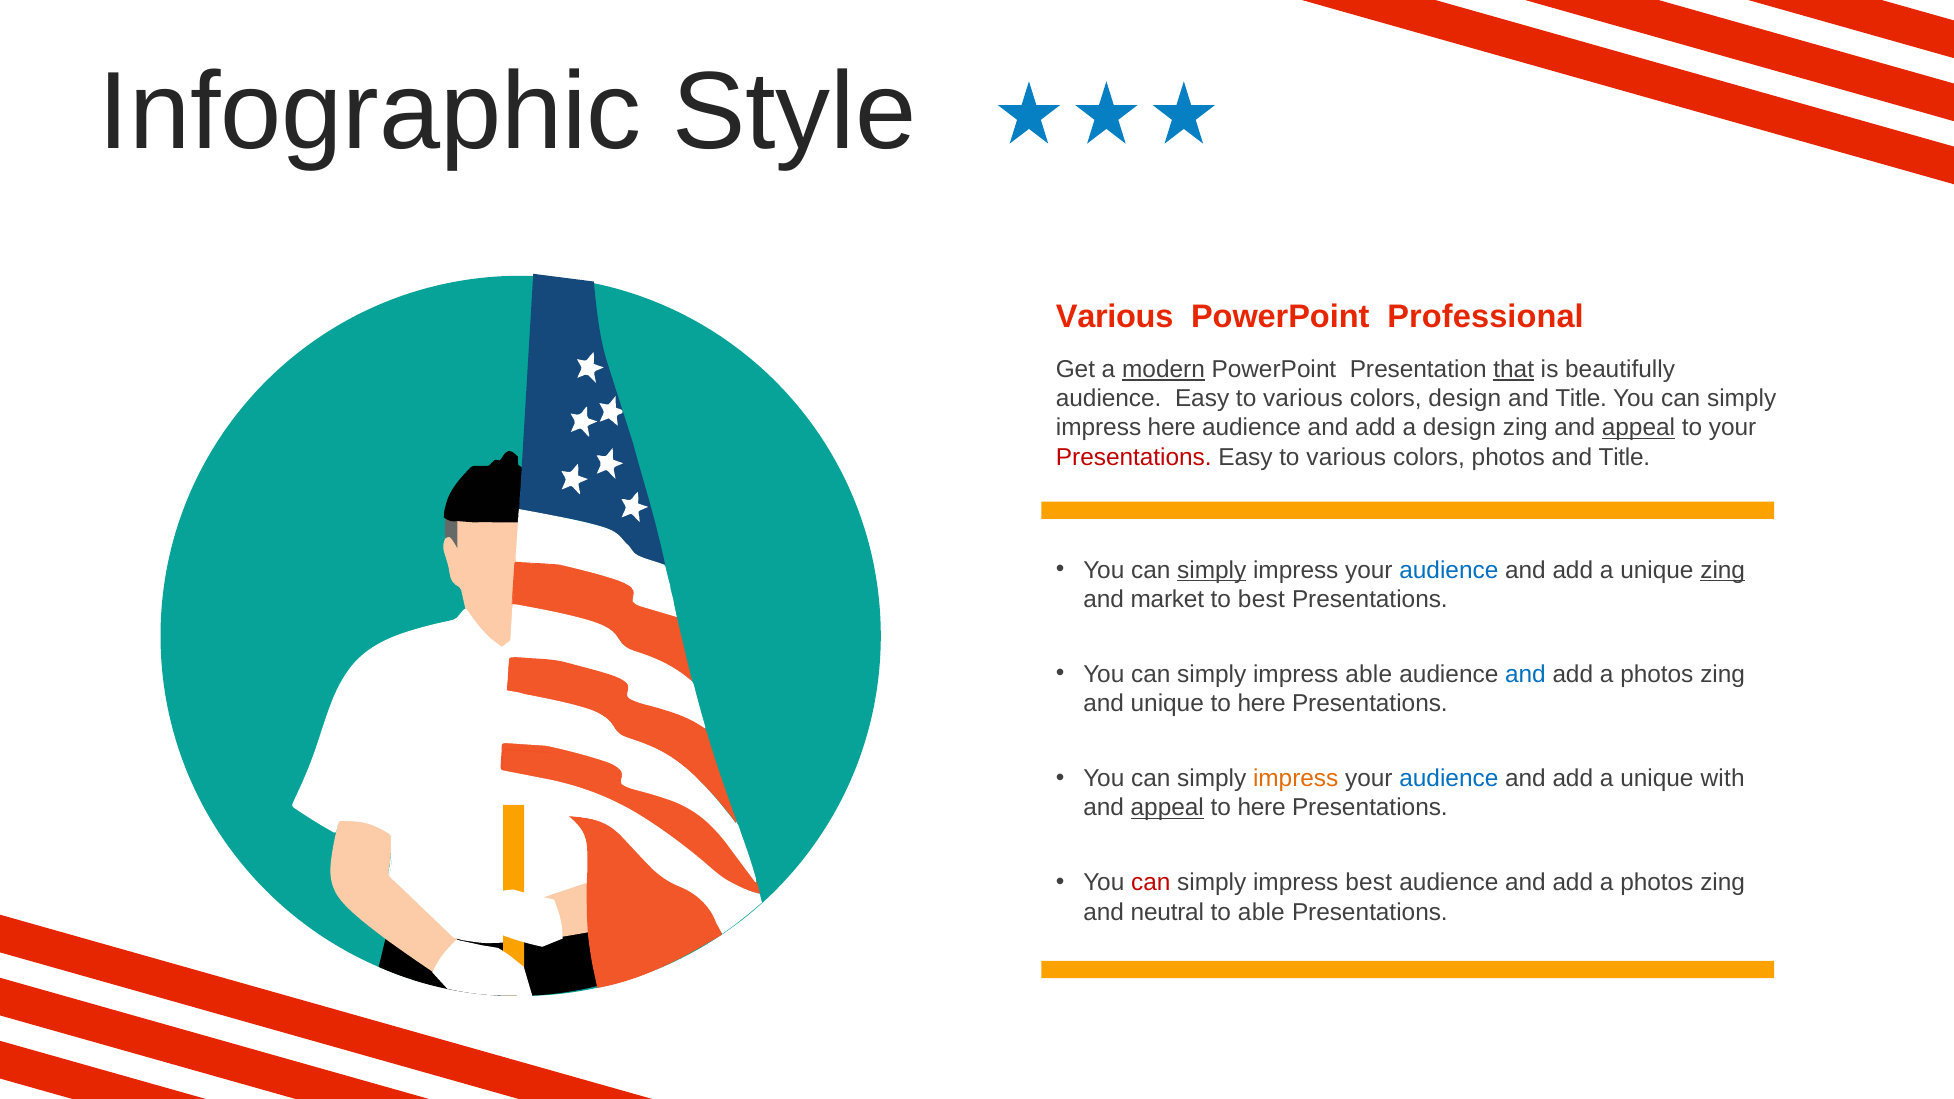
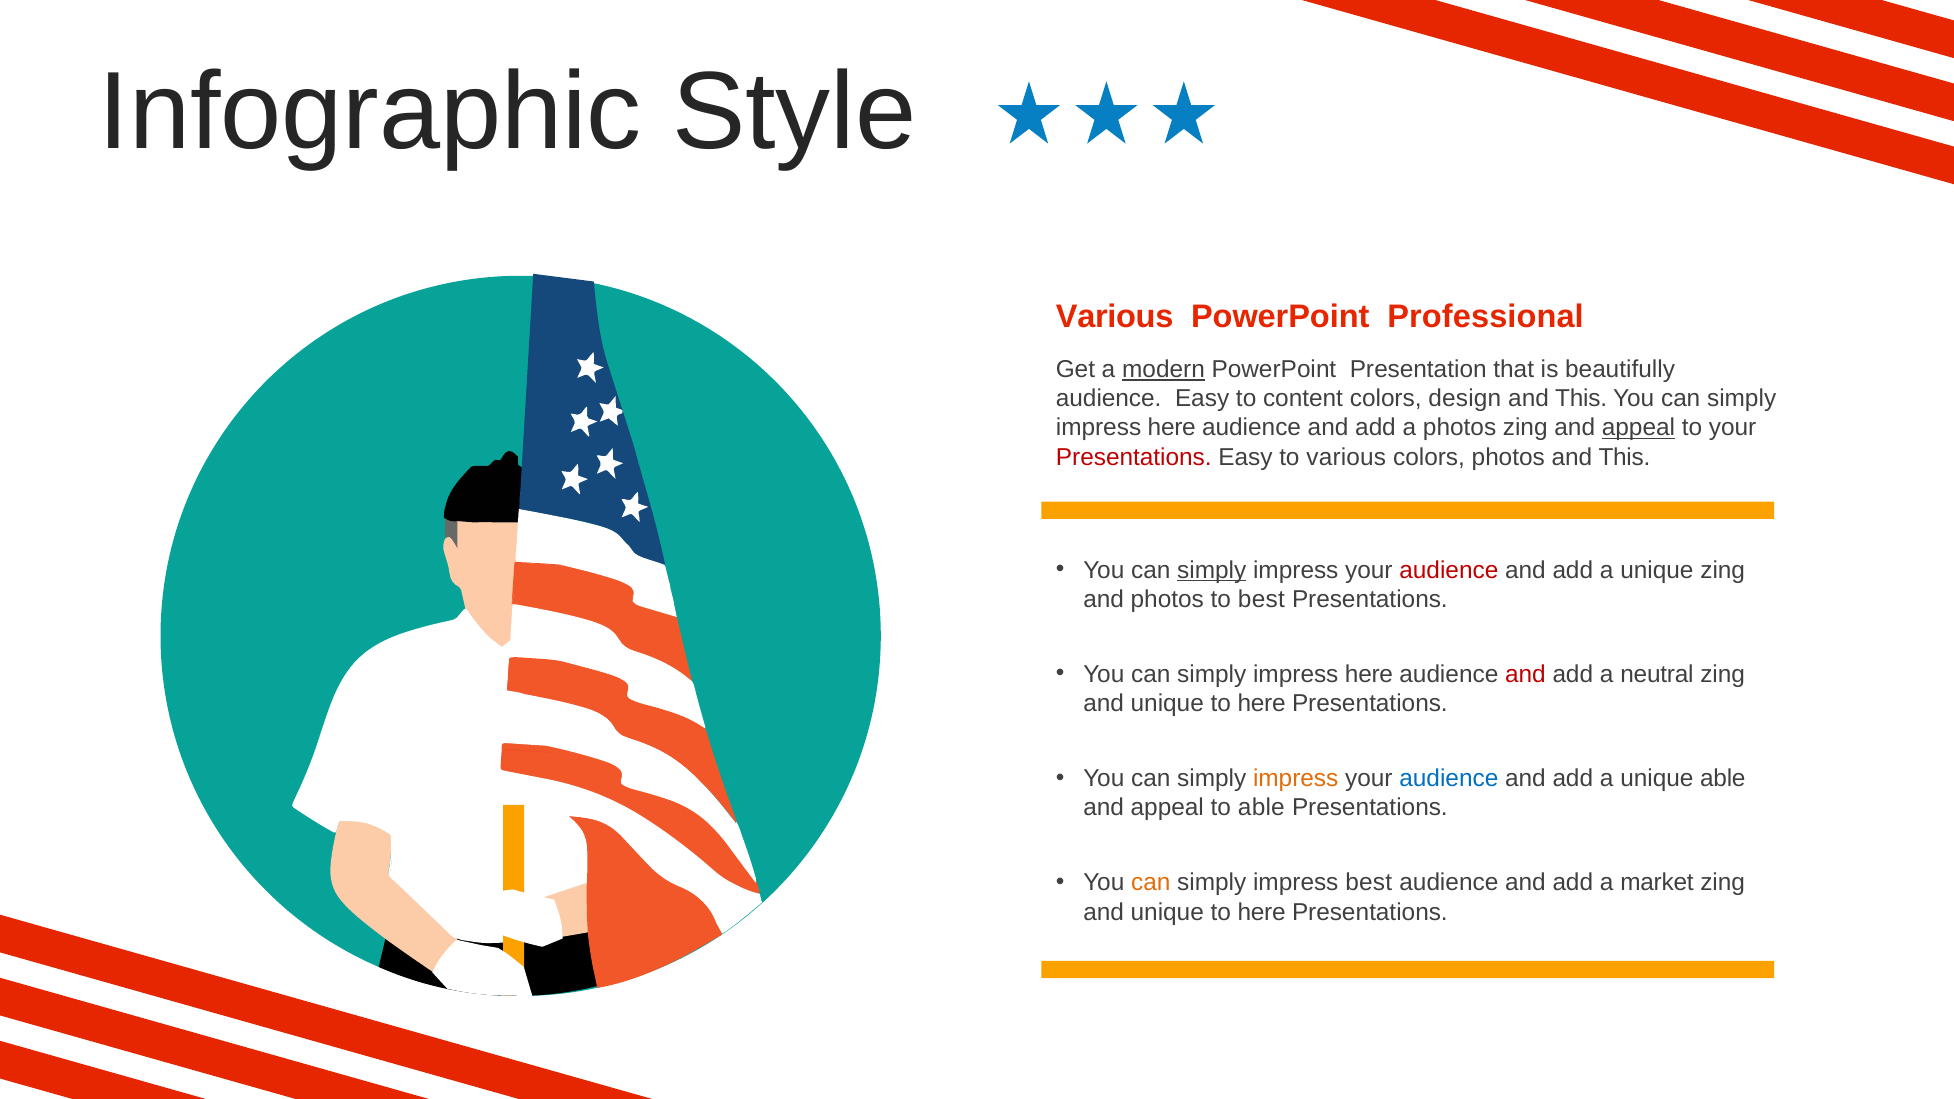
that underline: present -> none
various at (1303, 399): various -> content
Title at (1581, 399): Title -> This
a design: design -> photos
photos and Title: Title -> This
audience at (1449, 570) colour: blue -> red
zing at (1723, 570) underline: present -> none
and market: market -> photos
able at (1369, 674): able -> here
and at (1525, 674) colour: blue -> red
photos at (1657, 674): photos -> neutral
unique with: with -> able
appeal at (1167, 808) underline: present -> none
here at (1262, 808): here -> able
can at (1151, 883) colour: red -> orange
photos at (1657, 883): photos -> market
neutral at (1167, 912): neutral -> unique
able at (1261, 912): able -> here
